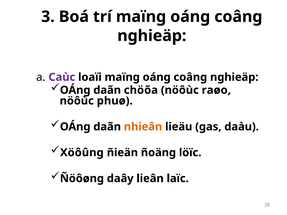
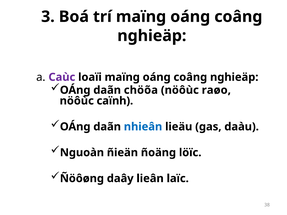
phuø: phuø -> caïnh
nhieân colour: orange -> blue
Xöôûng: Xöôûng -> Nguoàn
